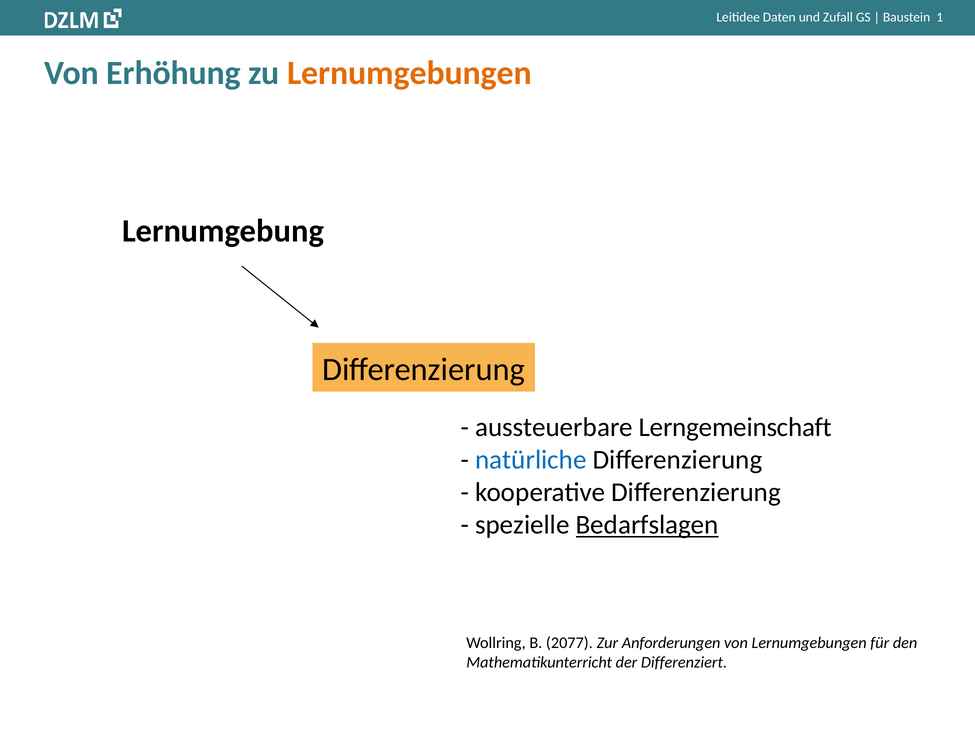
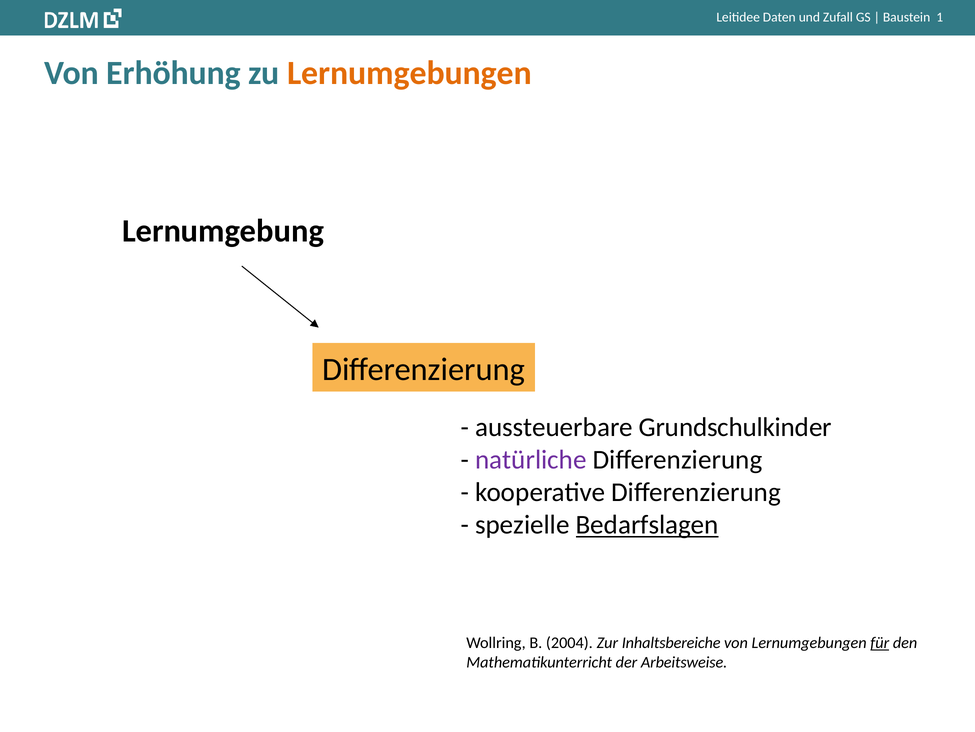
Lerngemeinschaft: Lerngemeinschaft -> Grundschulkinder
natürliche colour: blue -> purple
2077: 2077 -> 2004
Anforderungen: Anforderungen -> Inhaltsbereiche
für underline: none -> present
Differenziert: Differenziert -> Arbeitsweise
